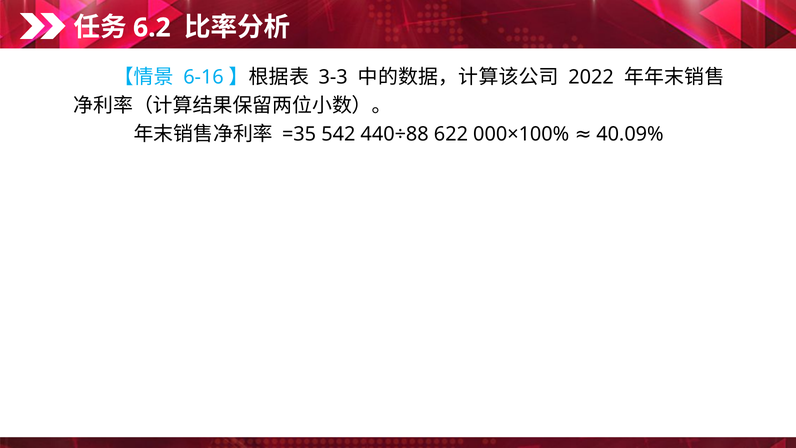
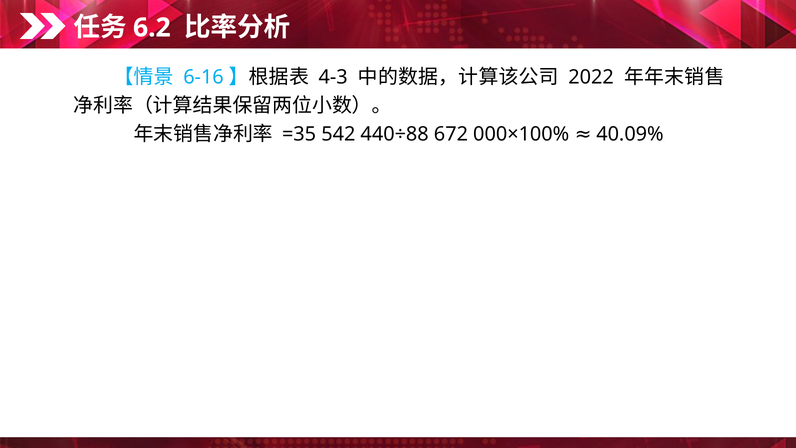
3-3: 3-3 -> 4-3
622: 622 -> 672
